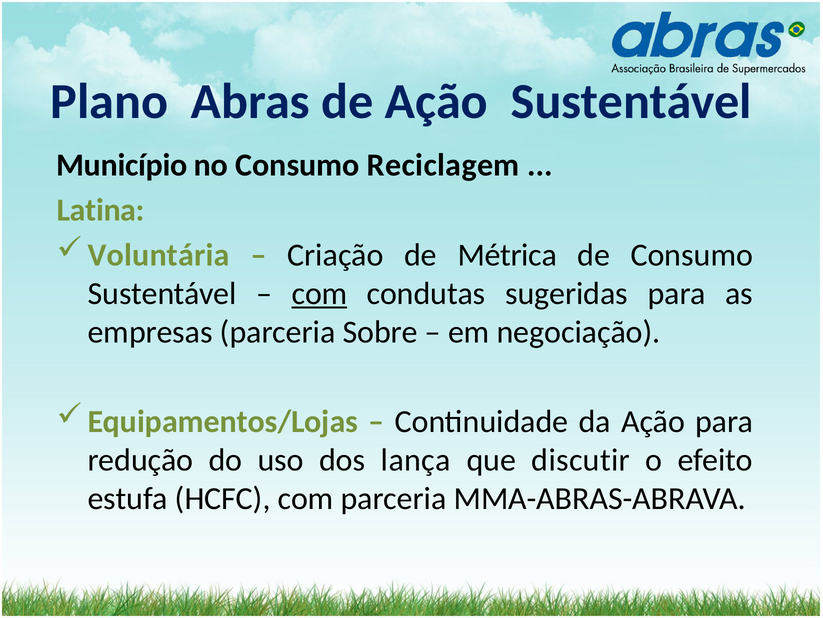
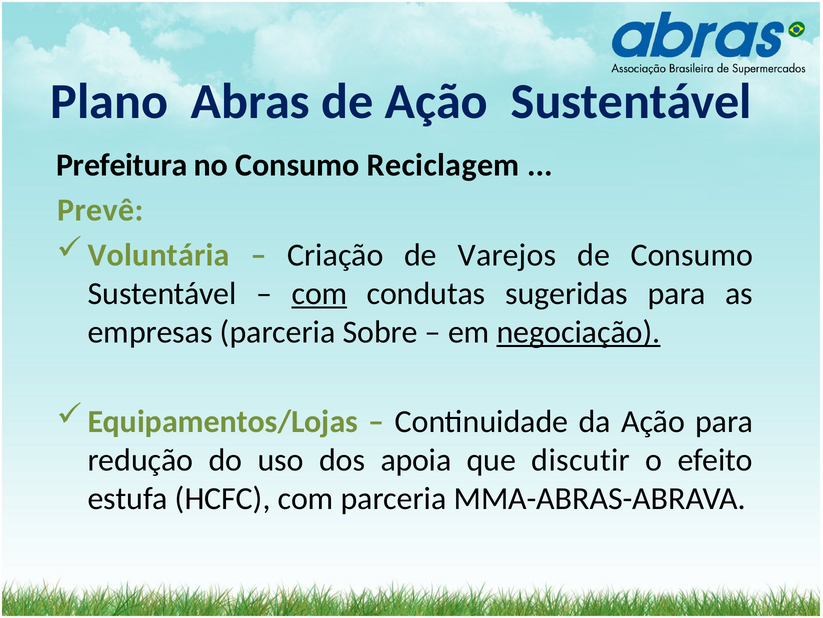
Município: Município -> Prefeitura
Latina: Latina -> Prevê
Métrica: Métrica -> Varejos
negociação underline: none -> present
lança: lança -> apoia
